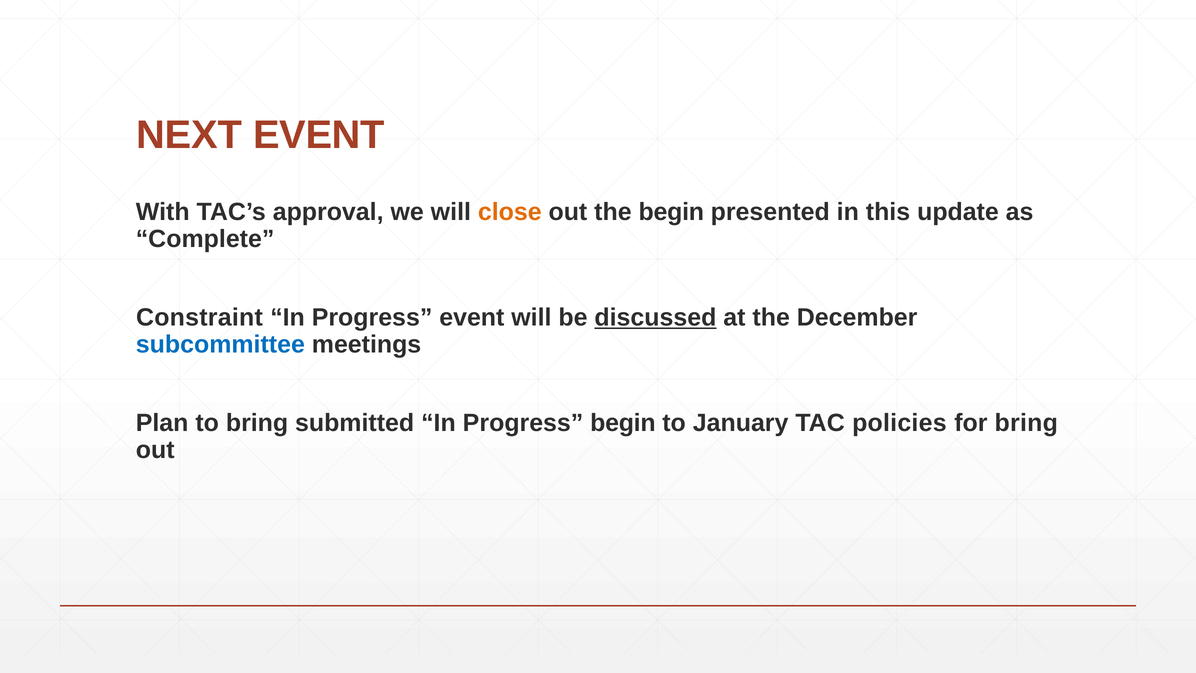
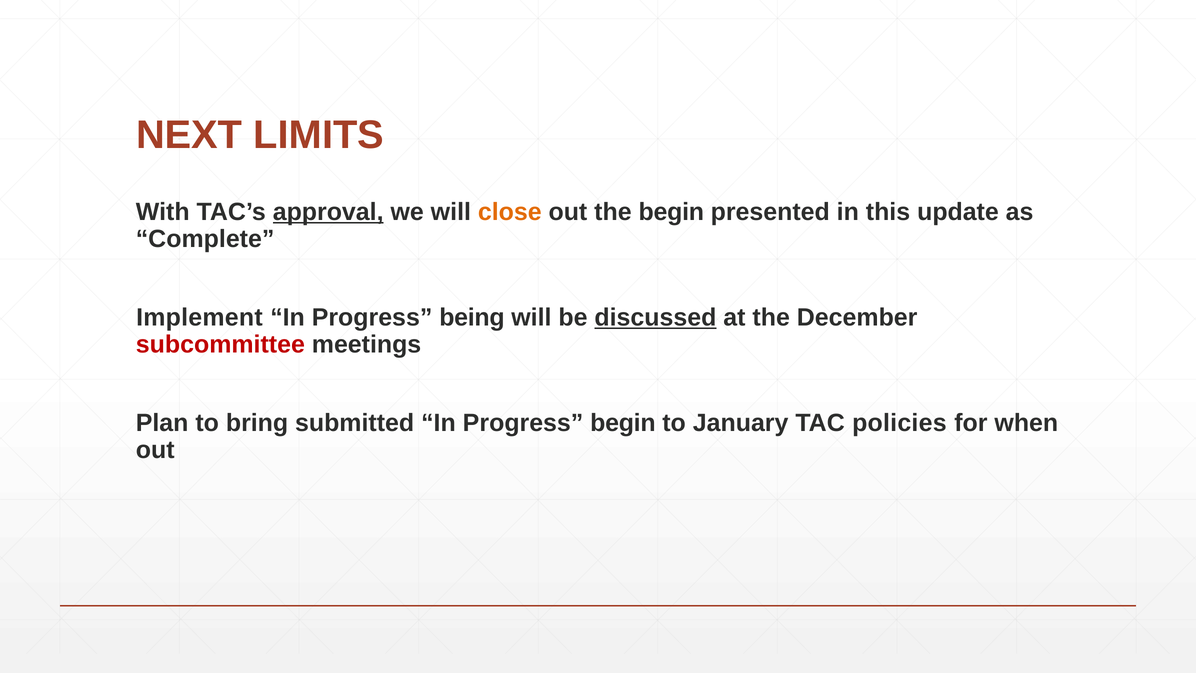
NEXT EVENT: EVENT -> LIMITS
approval underline: none -> present
Constraint: Constraint -> Implement
Progress event: event -> being
subcommittee colour: blue -> red
for bring: bring -> when
